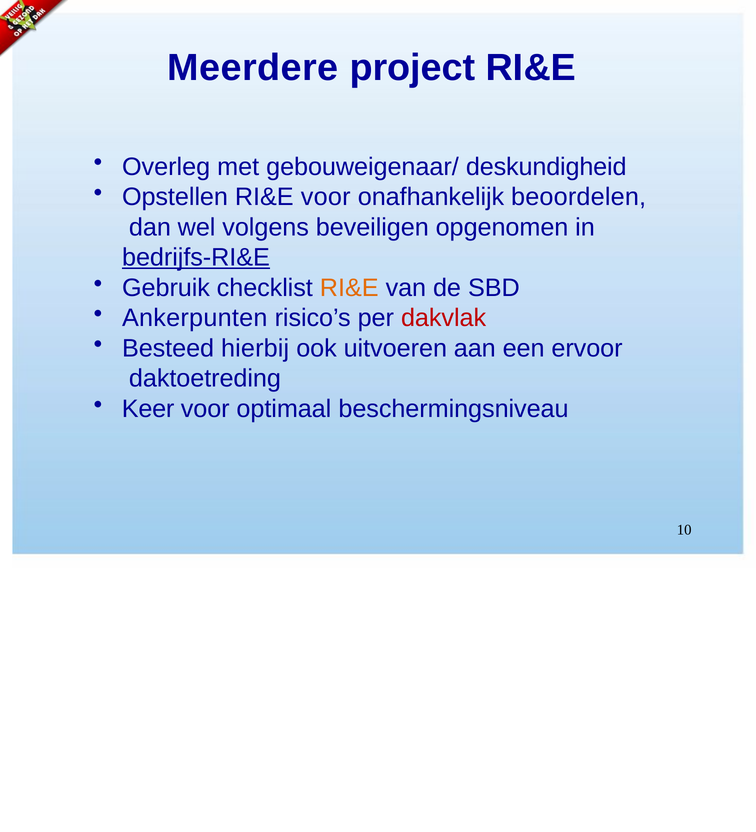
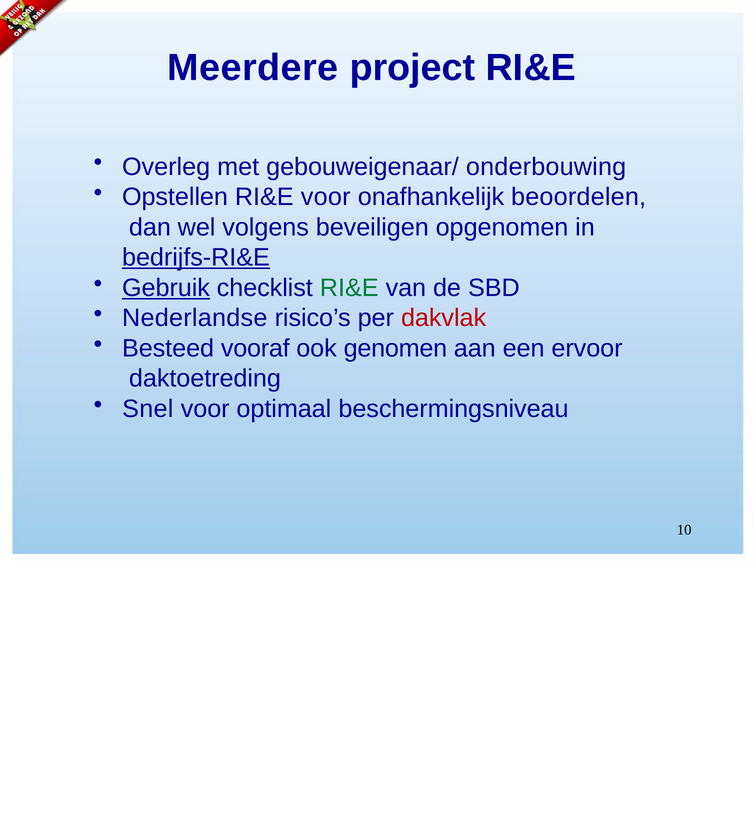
deskundigheid: deskundigheid -> onderbouwing
Gebruik underline: none -> present
RI&E at (349, 288) colour: orange -> green
Ankerpunten: Ankerpunten -> Nederlandse
hierbij: hierbij -> vooraf
uitvoeren: uitvoeren -> genomen
Keer: Keer -> Snel
